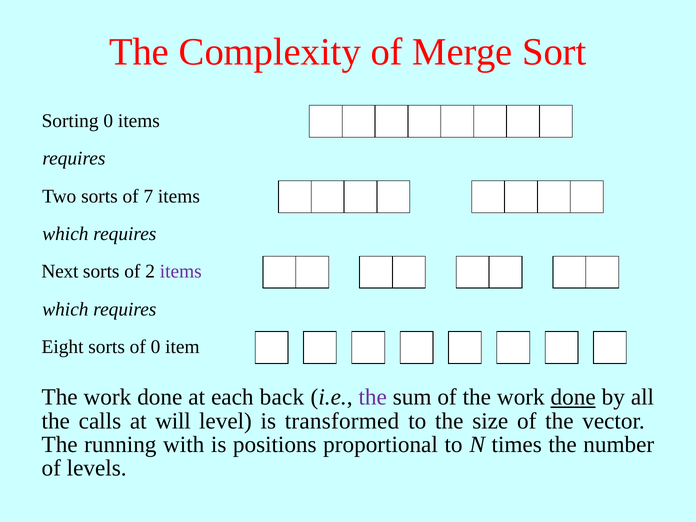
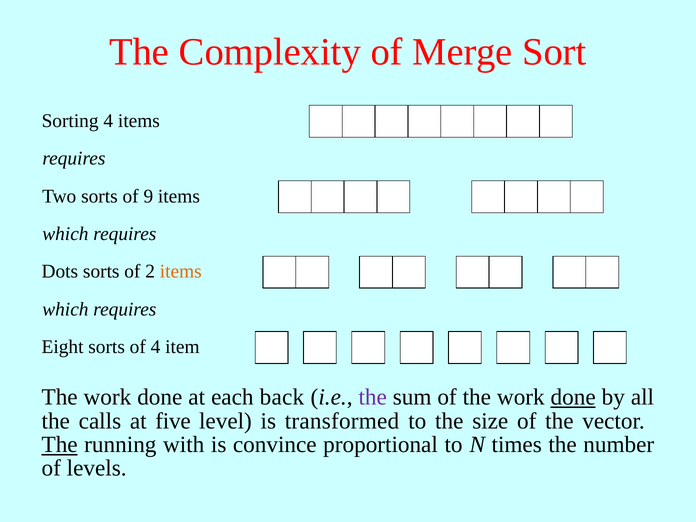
Sorting 0: 0 -> 4
7: 7 -> 9
Next: Next -> Dots
items at (181, 272) colour: purple -> orange
of 0: 0 -> 4
will: will -> five
The at (60, 445) underline: none -> present
positions: positions -> convince
